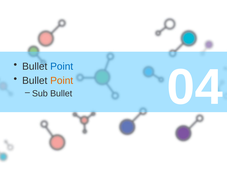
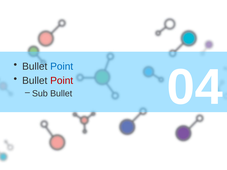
Point at (62, 81) colour: orange -> red
